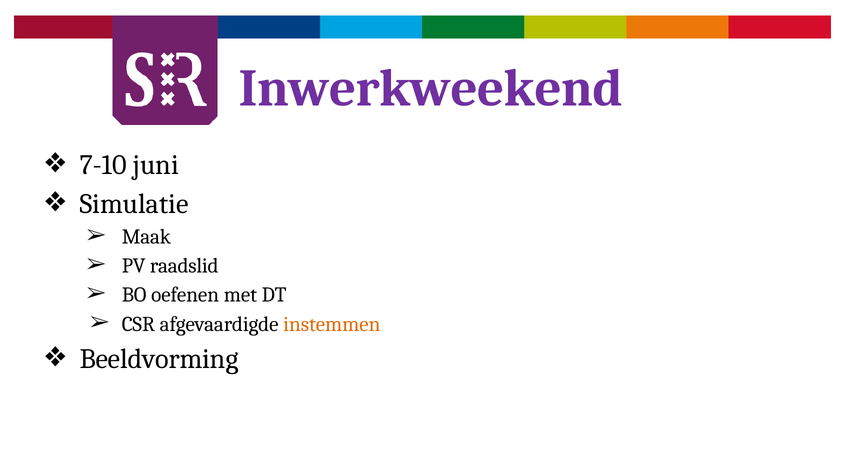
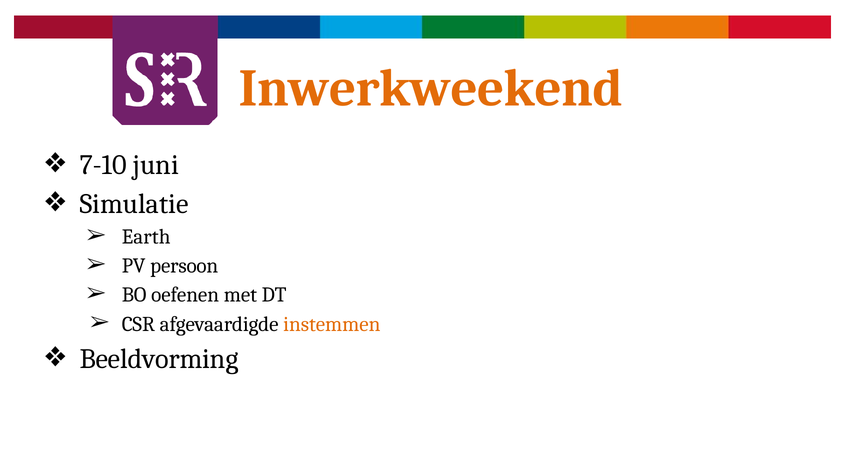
Inwerkweekend colour: purple -> orange
Maak: Maak -> Earth
raadslid: raadslid -> persoon
